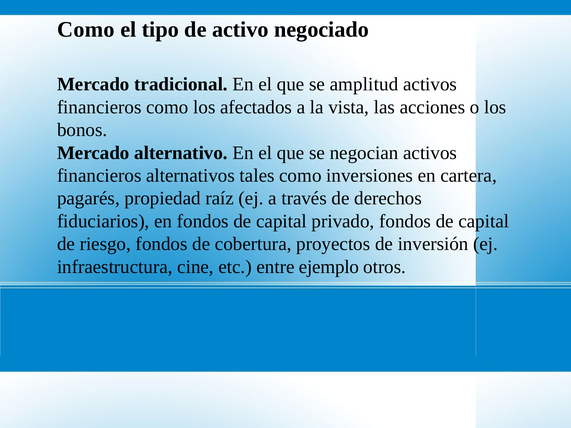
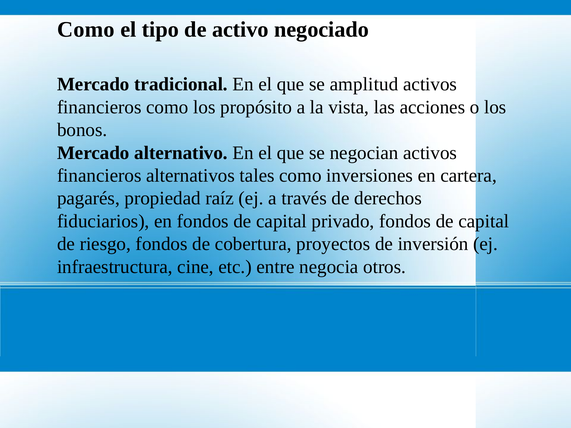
afectados: afectados -> propósito
ejemplo: ejemplo -> negocia
